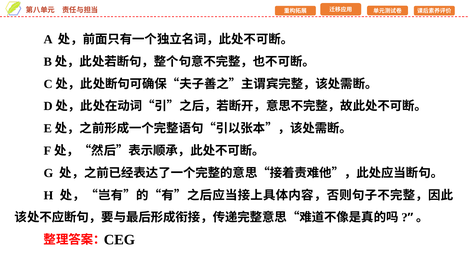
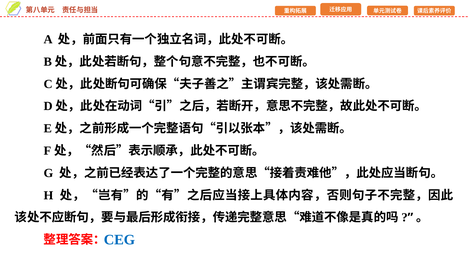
CEG colour: black -> blue
